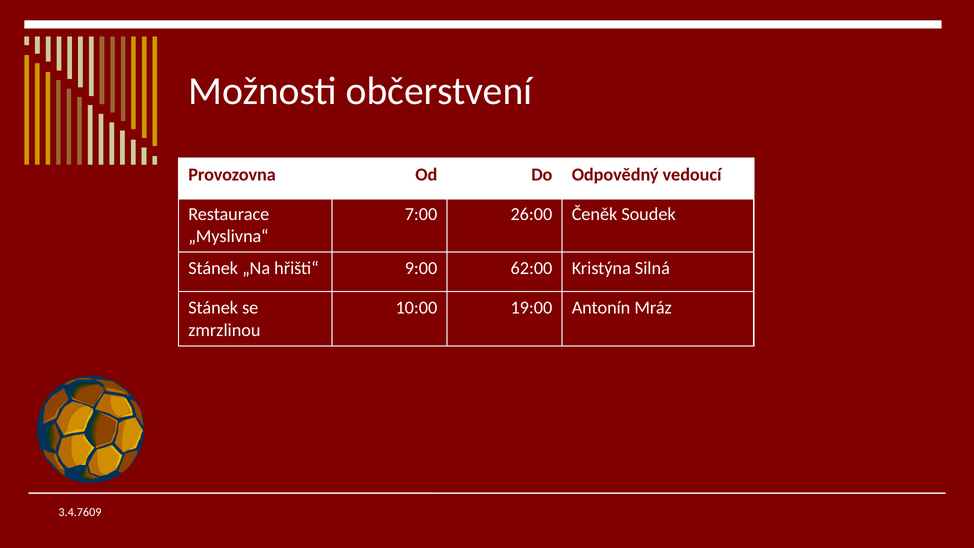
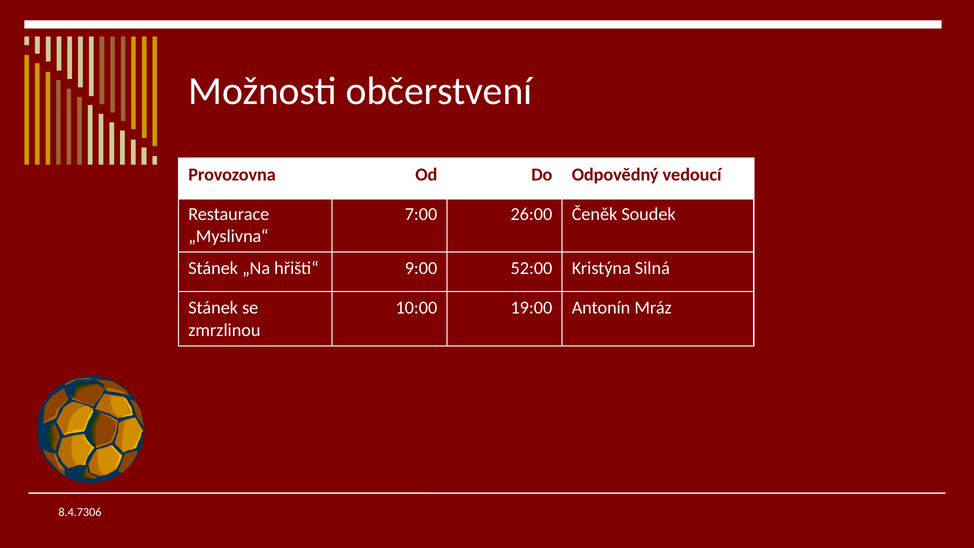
62:00: 62:00 -> 52:00
3.4.7609: 3.4.7609 -> 8.4.7306
